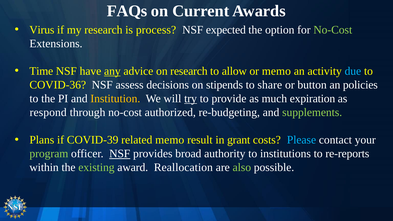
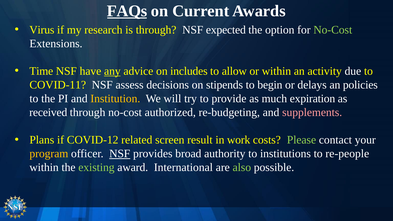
FAQs underline: none -> present
is process: process -> through
on research: research -> includes
or memo: memo -> within
due colour: light blue -> white
COVID-36: COVID-36 -> COVID-11
share: share -> begin
button: button -> delays
try underline: present -> none
respond: respond -> received
supplements colour: light green -> pink
COVID-39: COVID-39 -> COVID-12
related memo: memo -> screen
grant: grant -> work
Please colour: light blue -> light green
program colour: light green -> yellow
re-reports: re-reports -> re-people
Reallocation: Reallocation -> International
